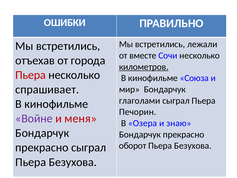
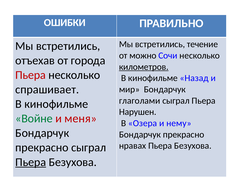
лежали: лежали -> течение
вместе: вместе -> можно
Союза: Союза -> Назад
Печорин: Печорин -> Нарушен
Войне colour: purple -> green
знаю: знаю -> нему
оборот: оборот -> нравах
Пьера at (31, 162) underline: none -> present
